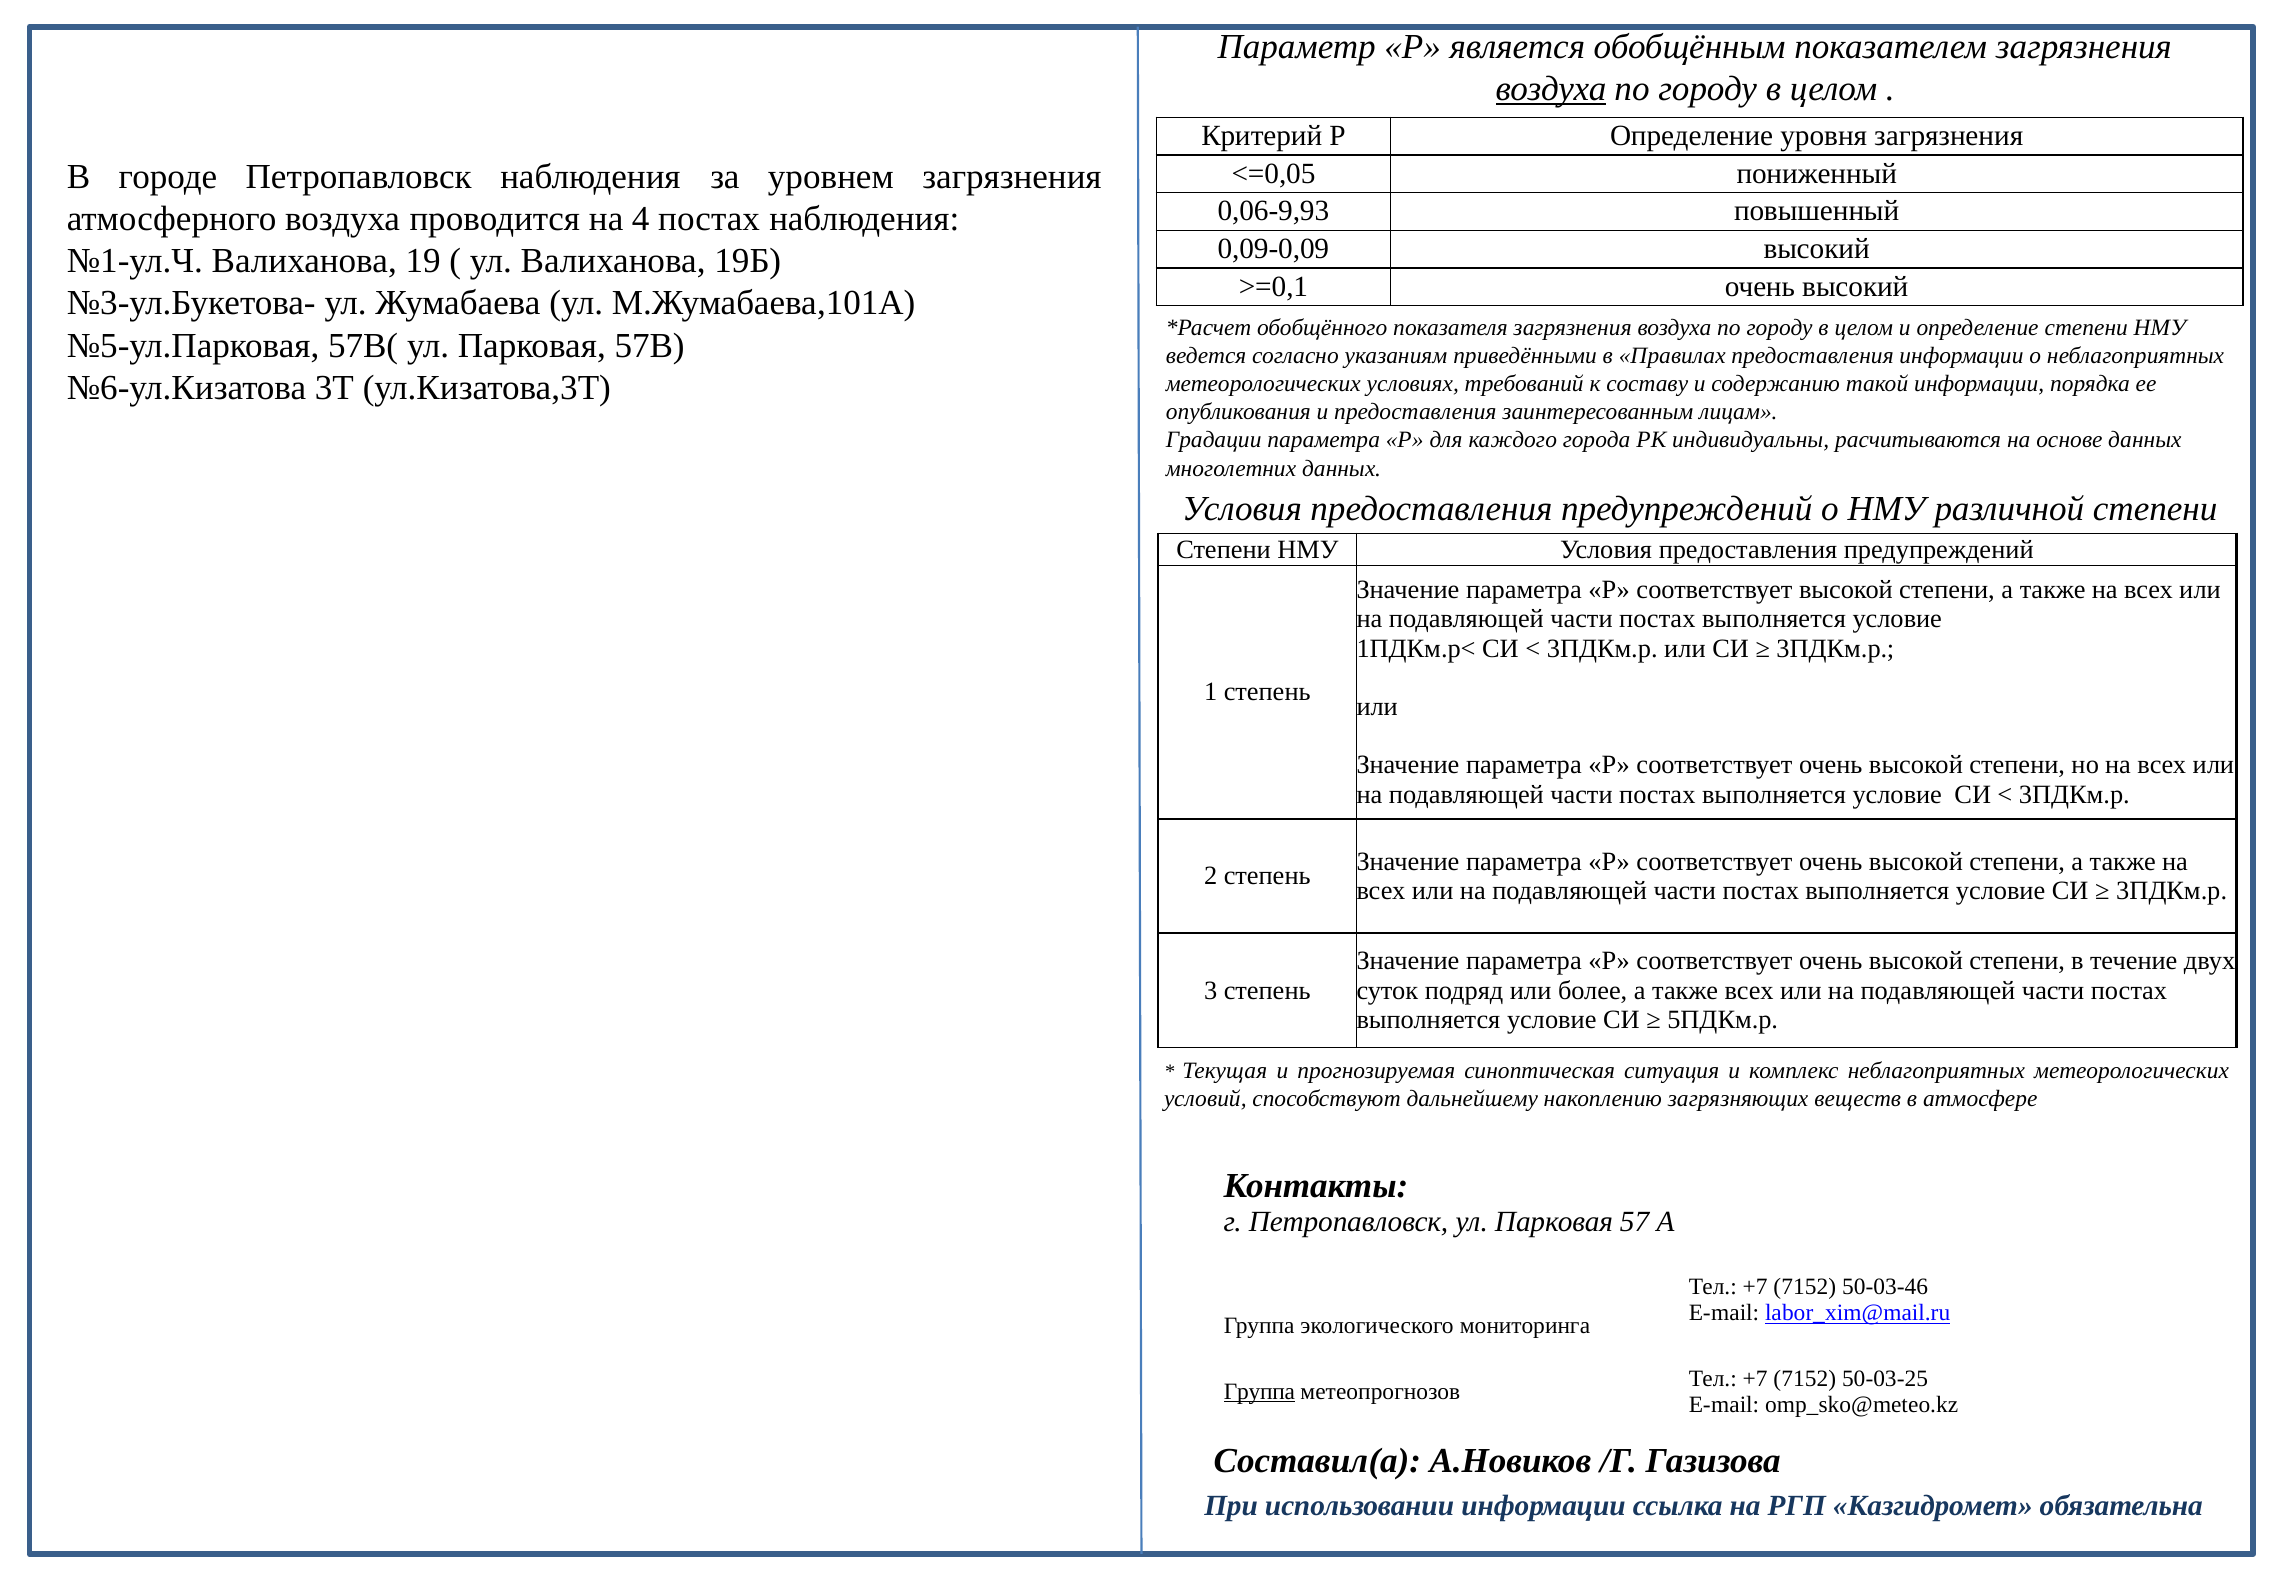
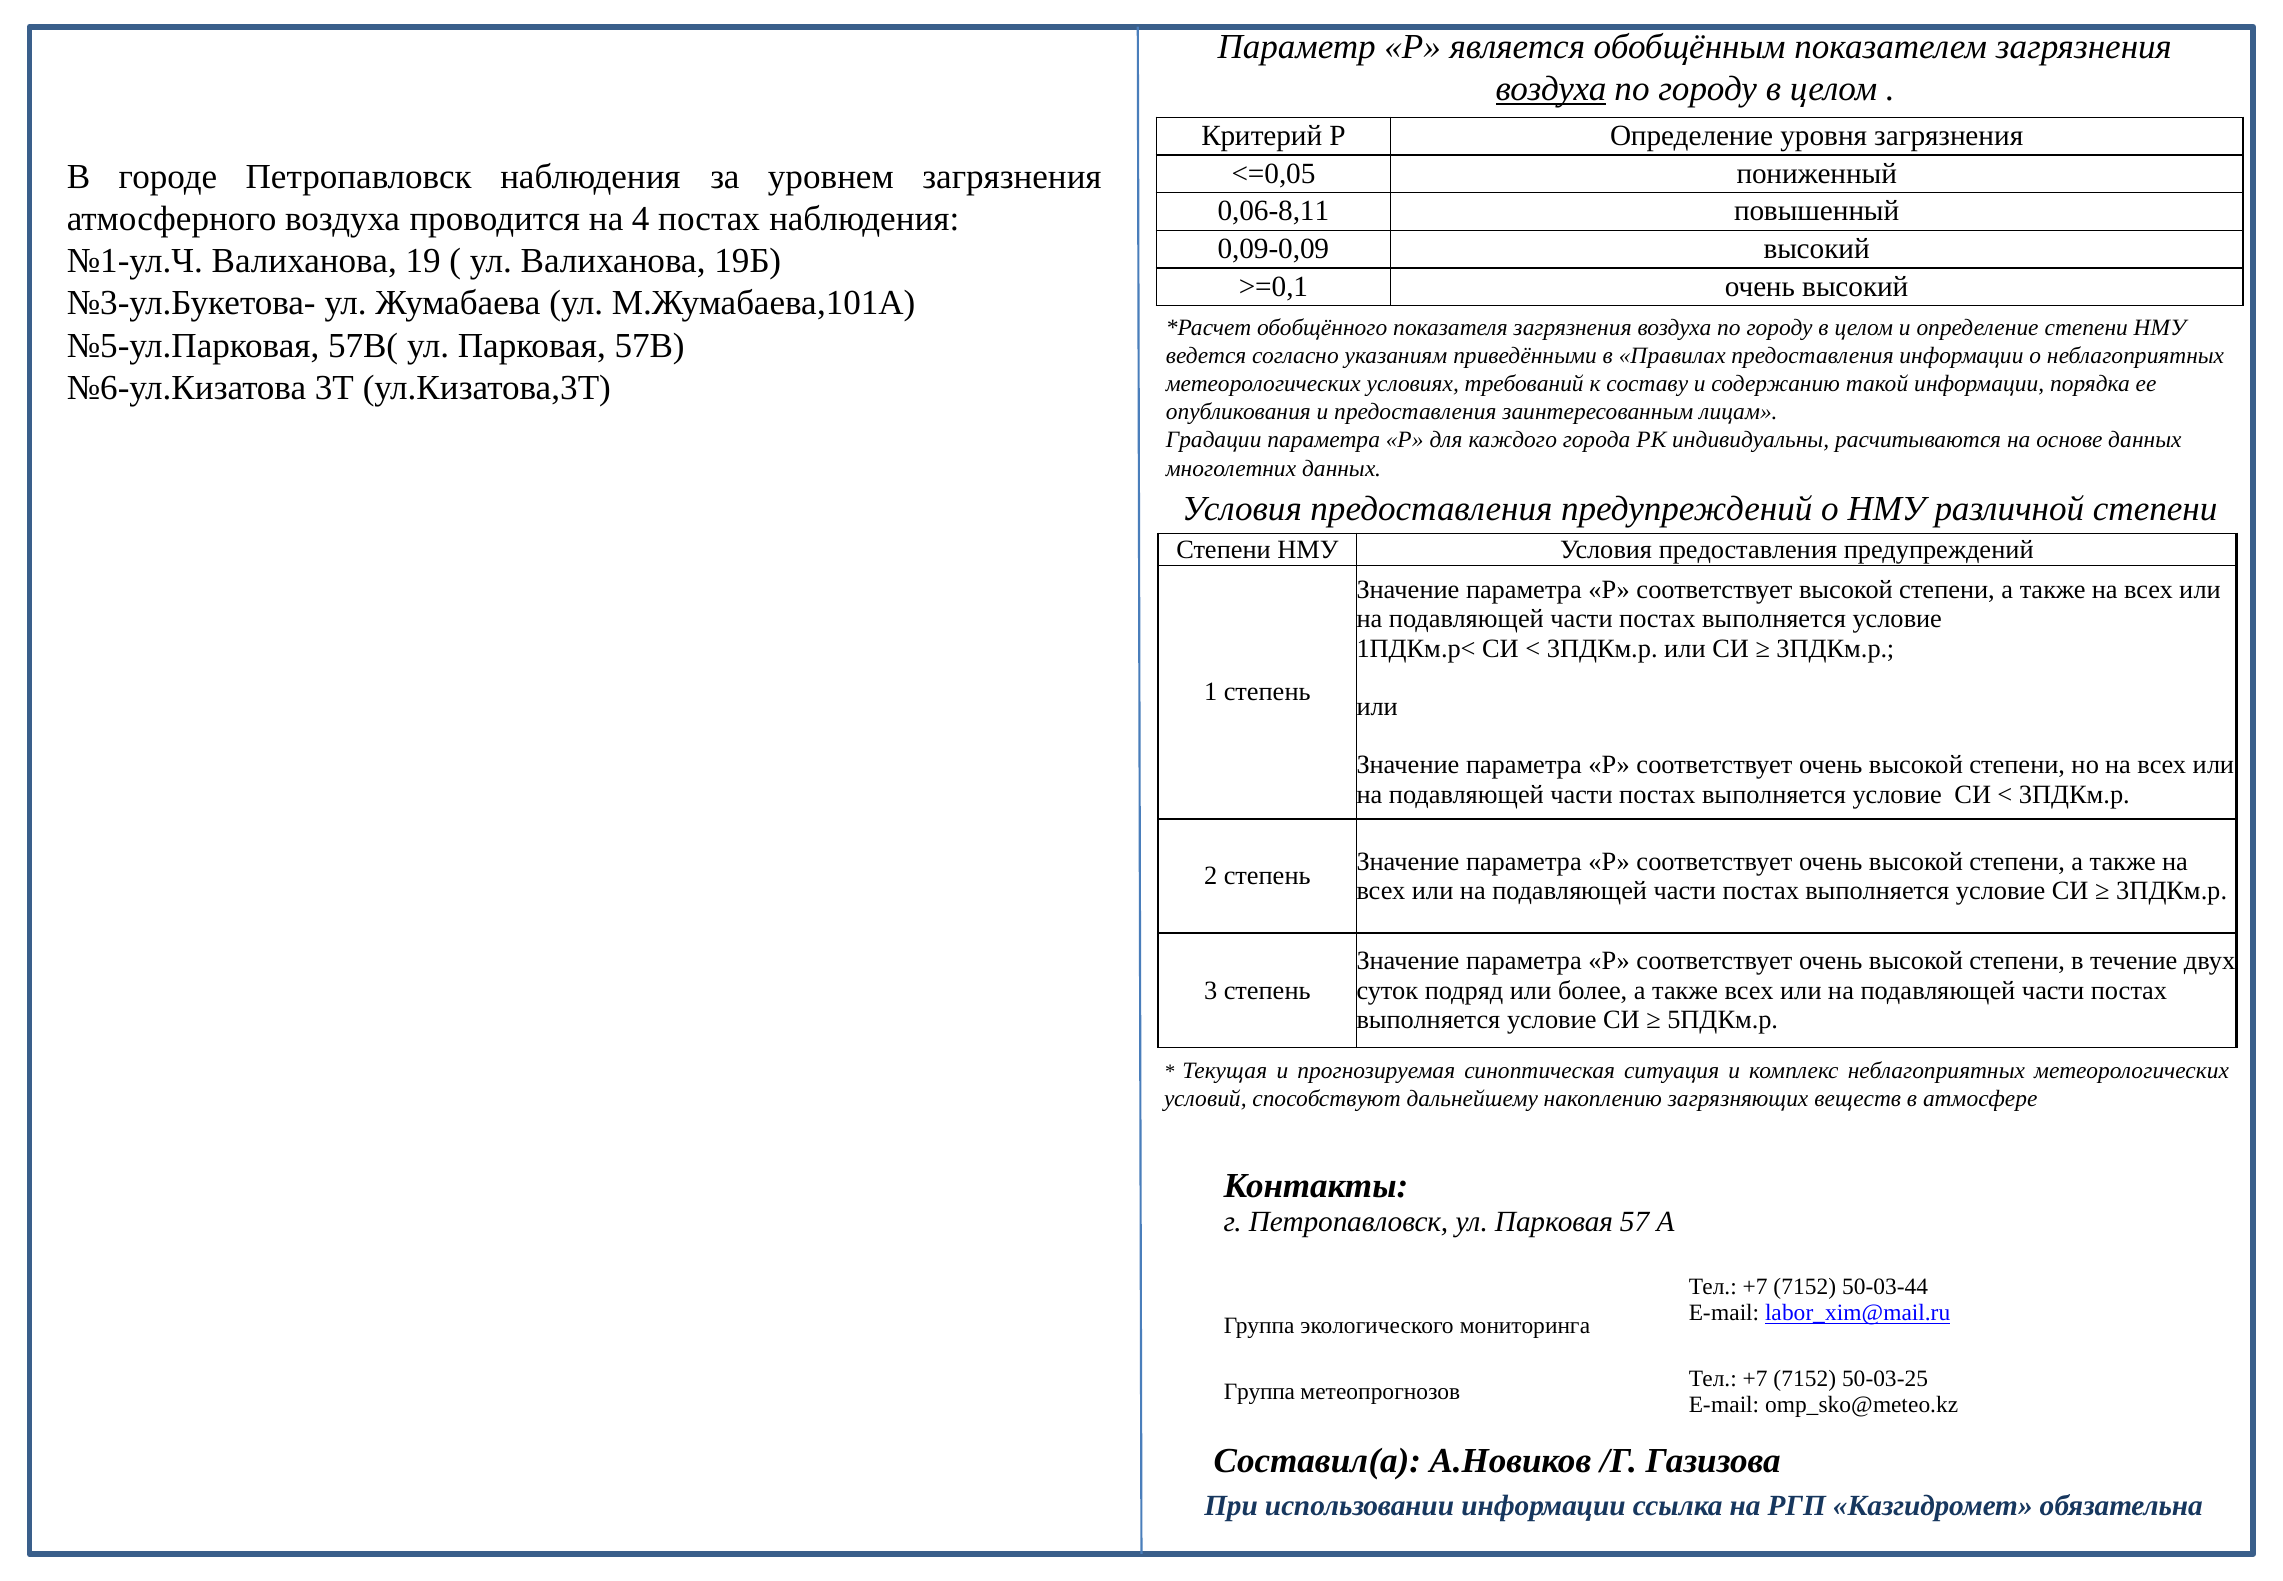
0,06-9,93: 0,06-9,93 -> 0,06-8,11
50-03-46: 50-03-46 -> 50-03-44
Группа at (1259, 1391) underline: present -> none
